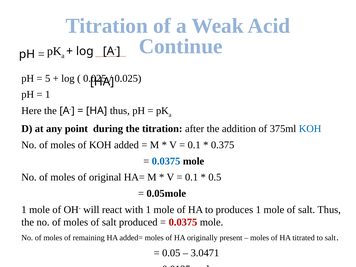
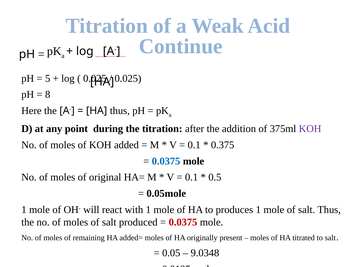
1 at (48, 95): 1 -> 8
KOH at (310, 129) colour: blue -> purple
3.0471: 3.0471 -> 9.0348
